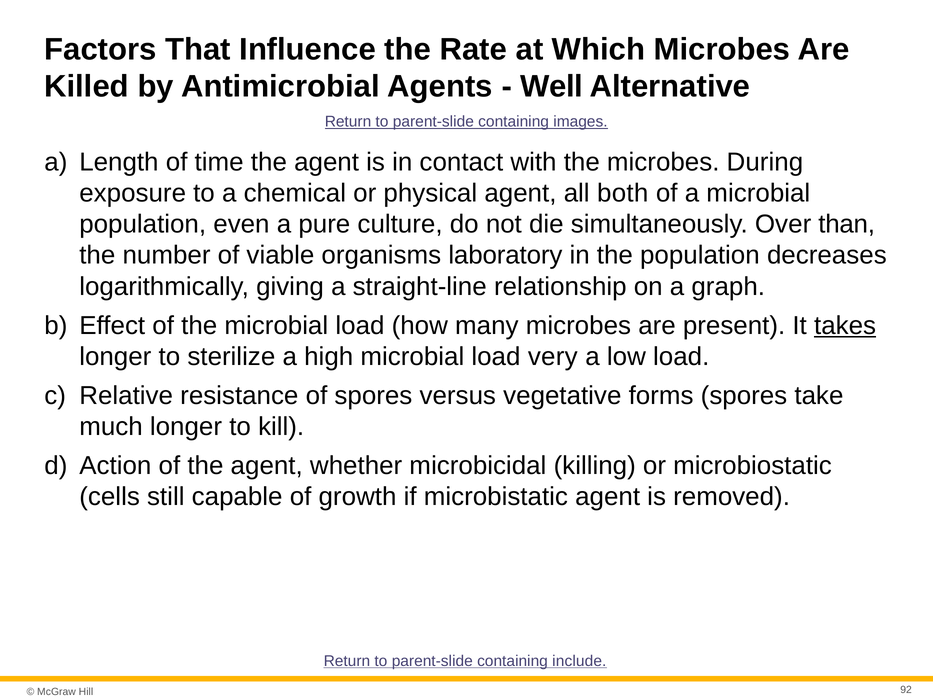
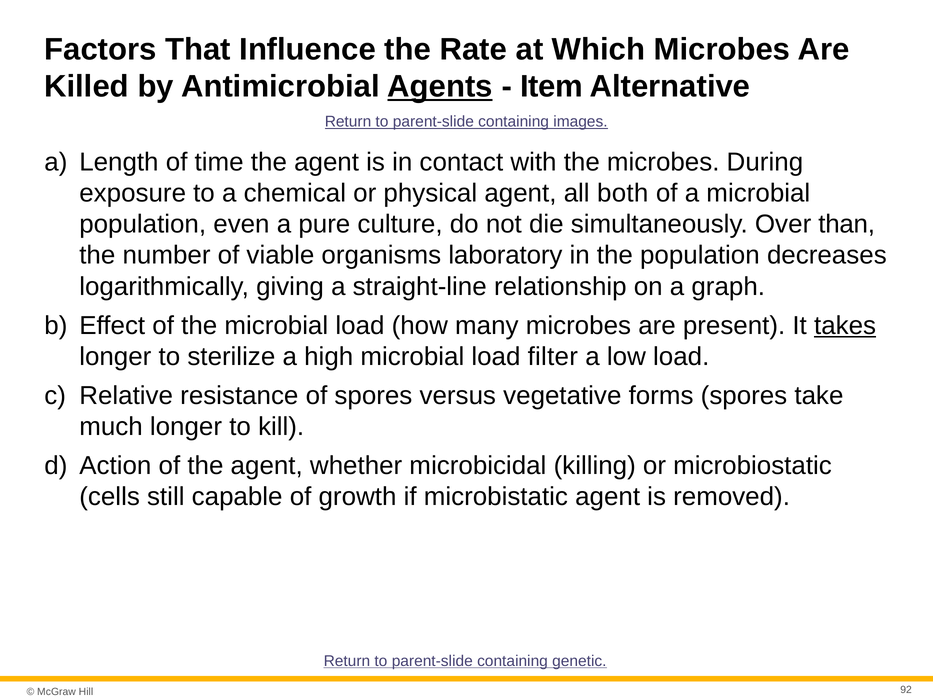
Agents underline: none -> present
Well: Well -> Item
very: very -> filter
include: include -> genetic
